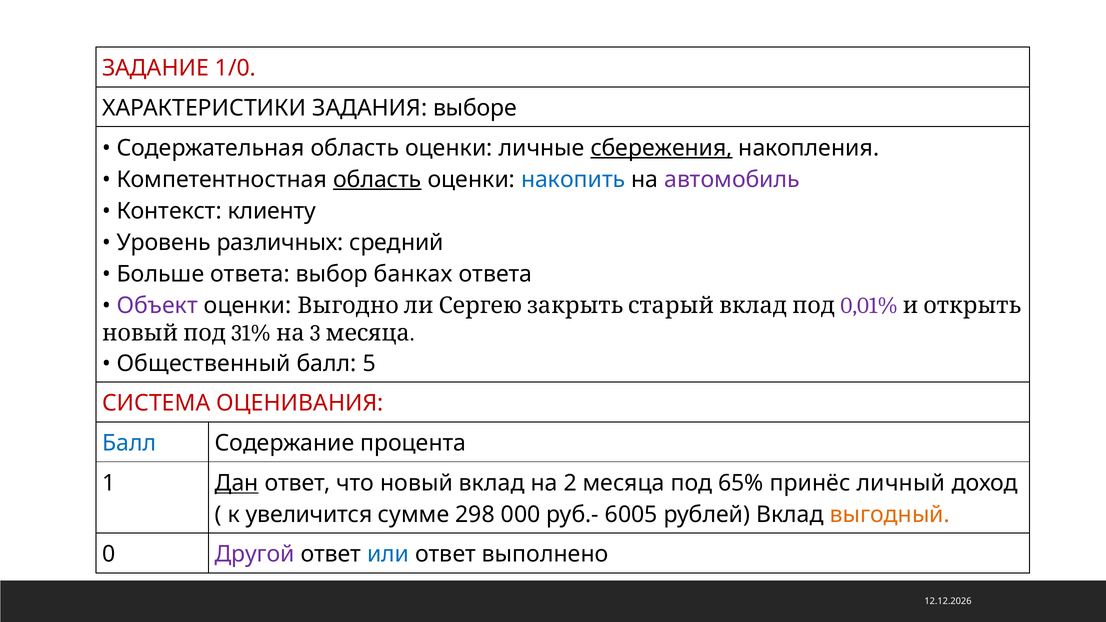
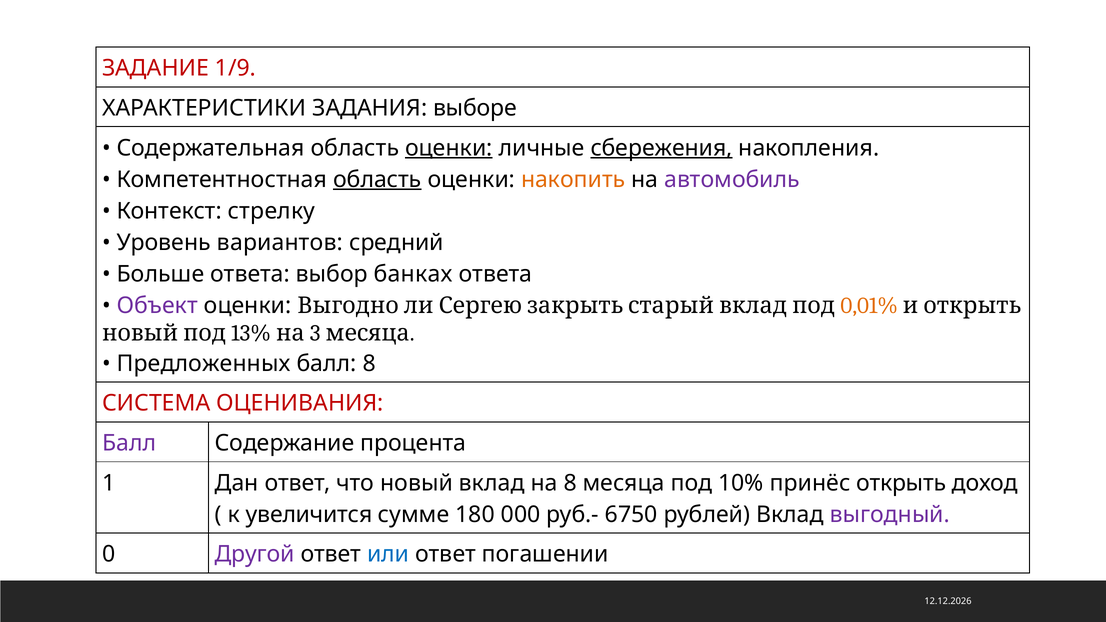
1/0: 1/0 -> 1/9
оценки at (449, 148) underline: none -> present
накопить colour: blue -> orange
клиенту: клиенту -> стрелку
различных: различных -> вариантов
0,01% colour: purple -> orange
31%: 31% -> 13%
Общественный: Общественный -> Предложенных
балл 5: 5 -> 8
Балл at (129, 443) colour: blue -> purple
Дан underline: present -> none
на 2: 2 -> 8
65%: 65% -> 10%
личный: личный -> открыть
298: 298 -> 180
6005: 6005 -> 6750
выгодный colour: orange -> purple
выполнено: выполнено -> погашении
